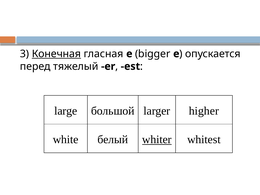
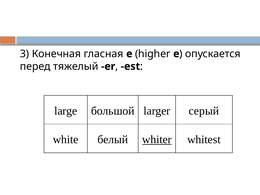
Конечная underline: present -> none
bigger: bigger -> higher
higher: higher -> серый
